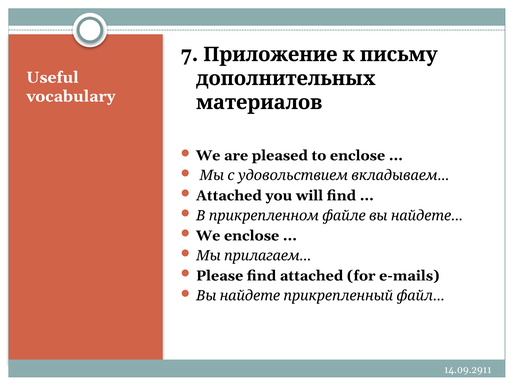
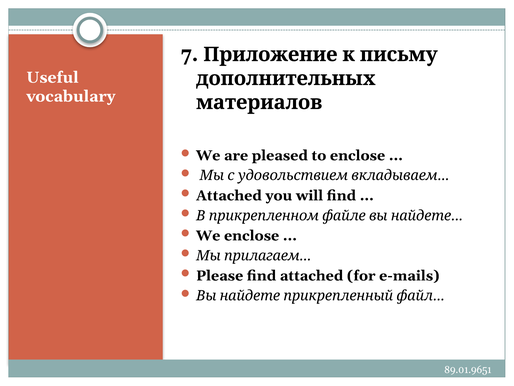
14.09.2911: 14.09.2911 -> 89.01.9651
